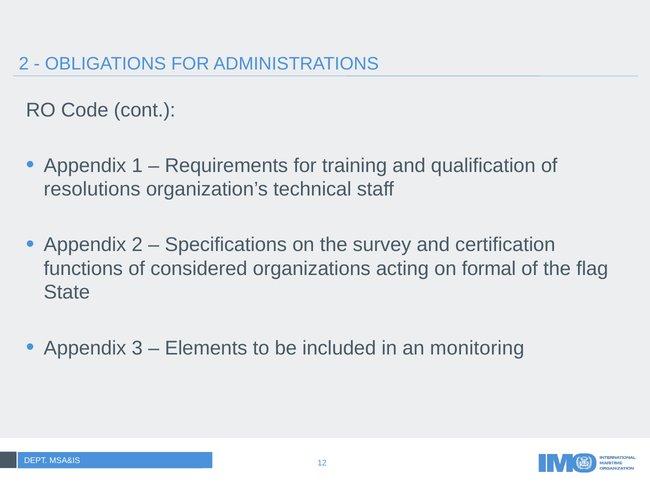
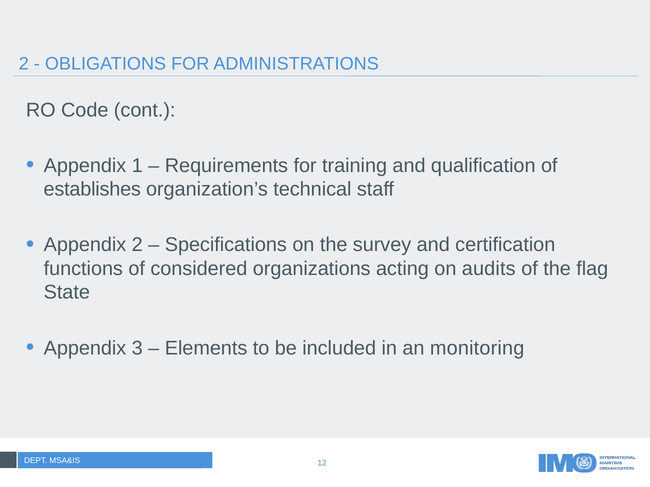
resolutions: resolutions -> establishes
formal: formal -> audits
